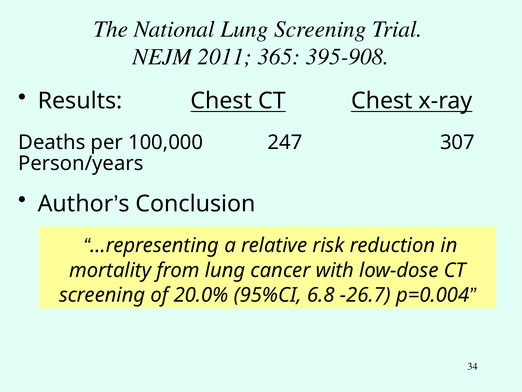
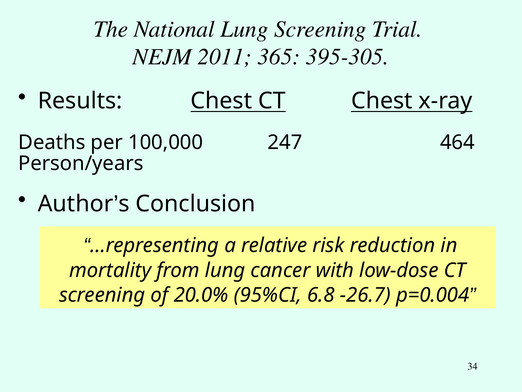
395-908: 395-908 -> 395-305
307: 307 -> 464
